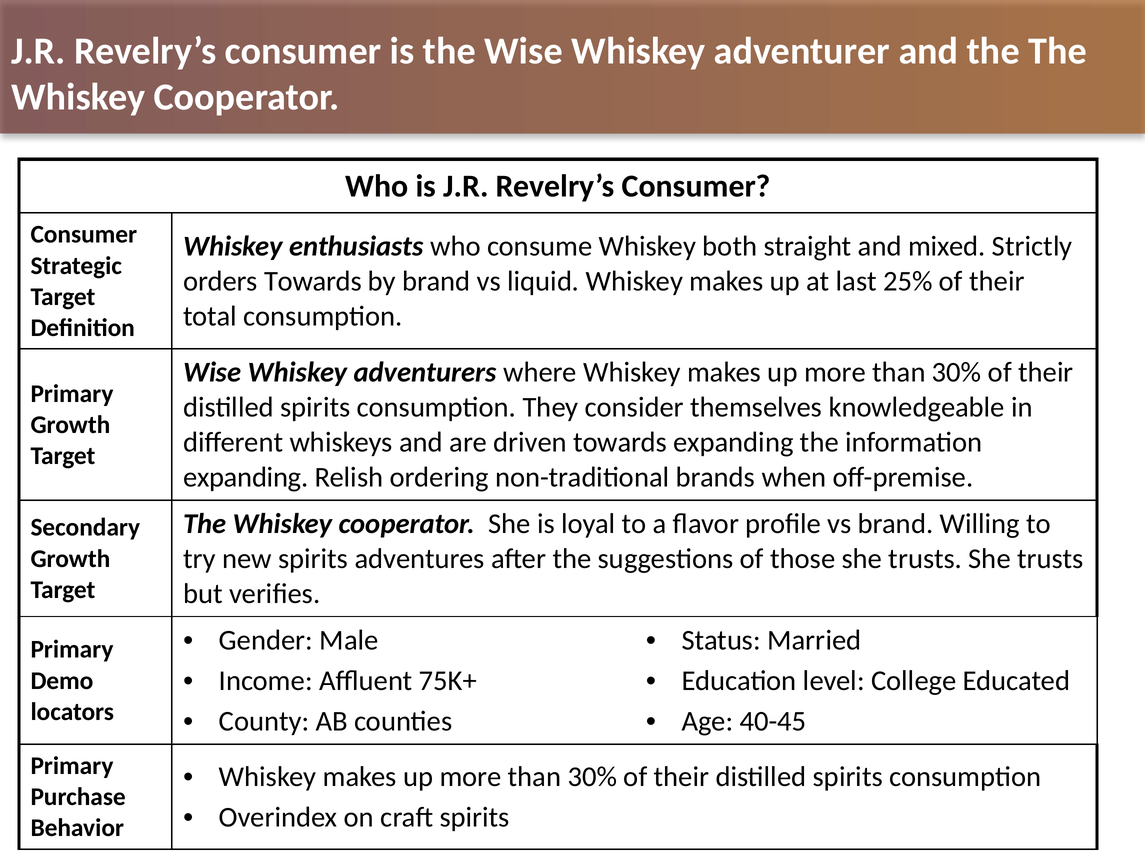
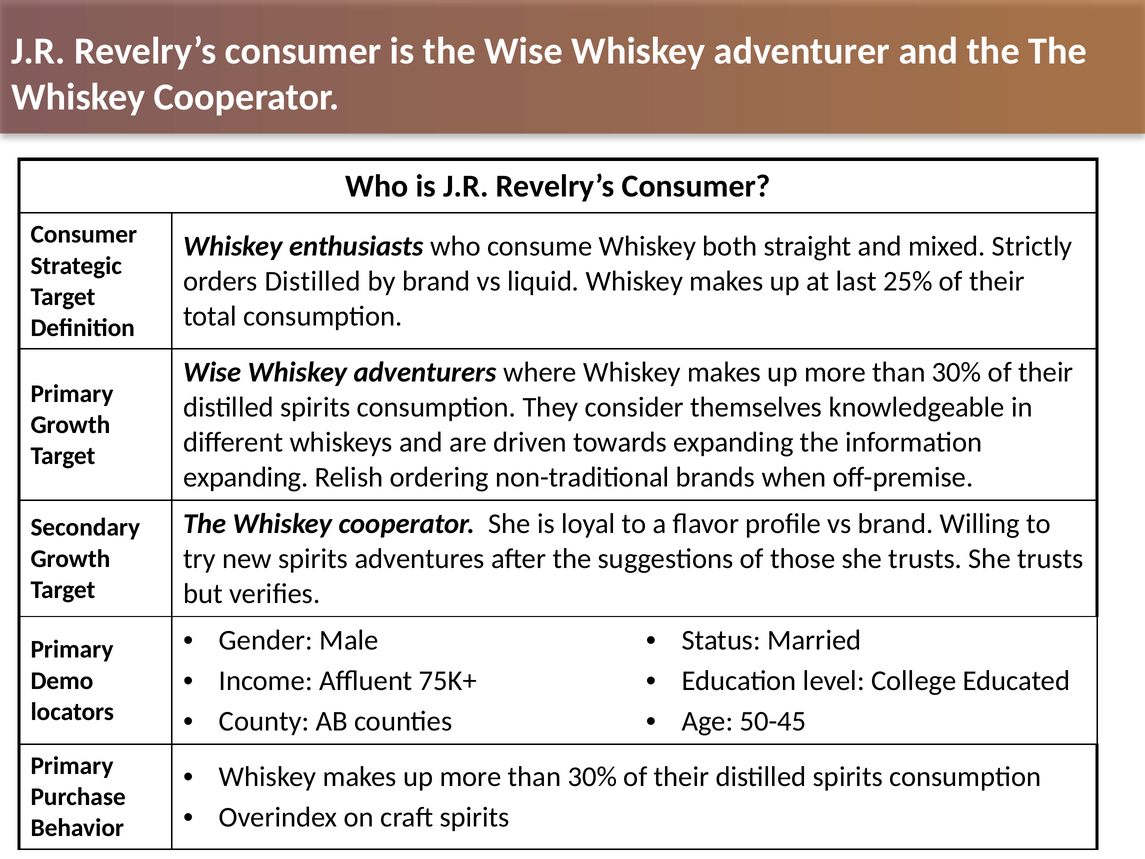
orders Towards: Towards -> Distilled
40-45: 40-45 -> 50-45
